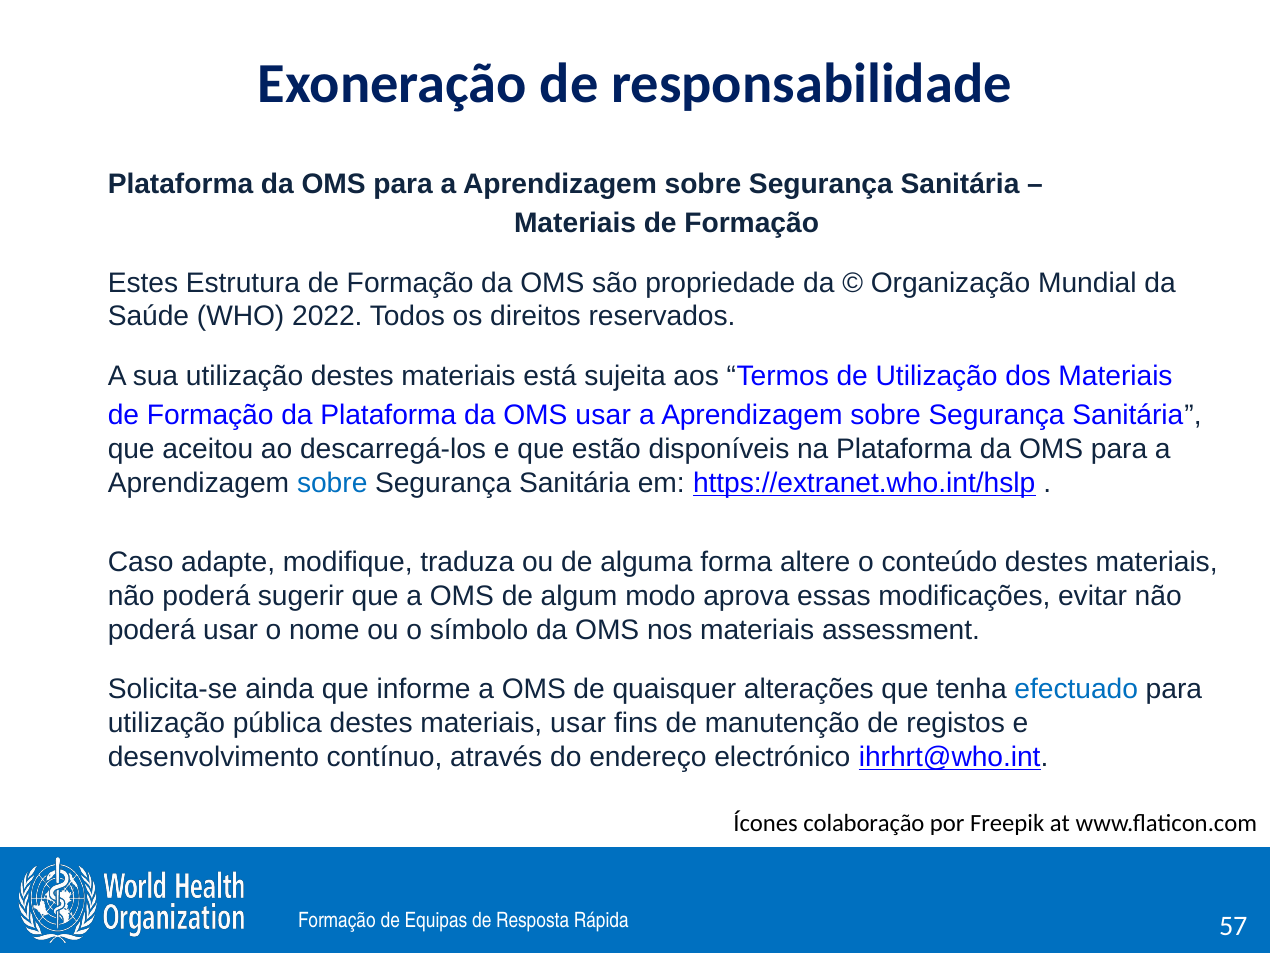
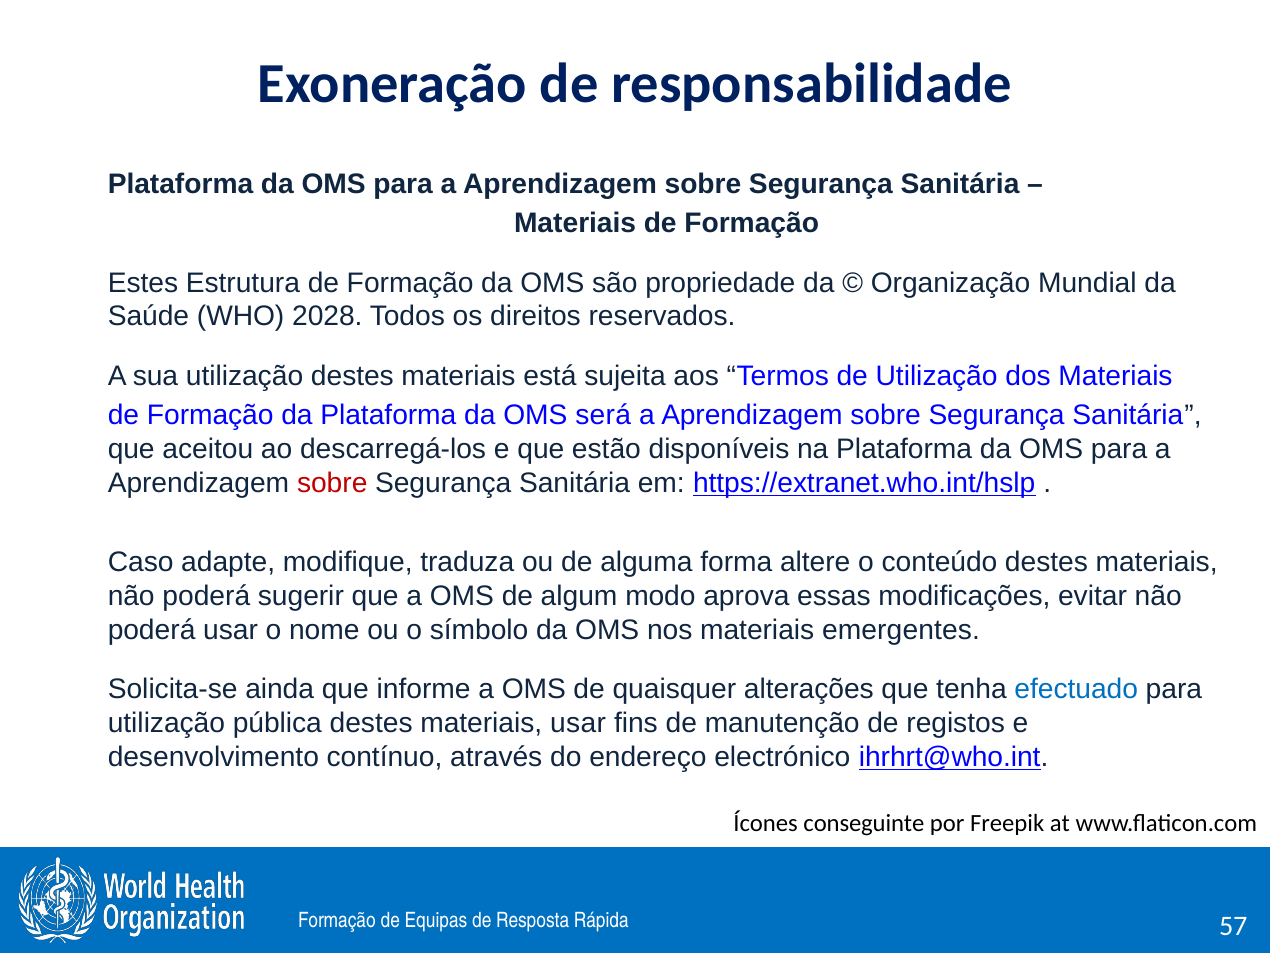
2022: 2022 -> 2028
OMS usar: usar -> será
sobre at (332, 483) colour: blue -> red
assessment: assessment -> emergentes
colaboração: colaboração -> conseguinte
